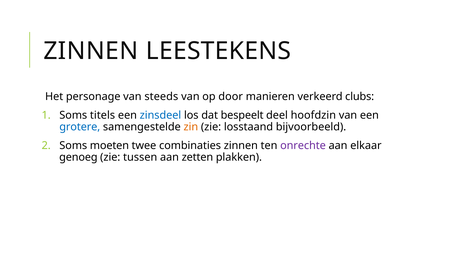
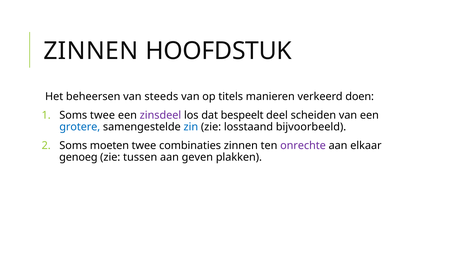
LEESTEKENS: LEESTEKENS -> HOOFDSTUK
personage: personage -> beheersen
door: door -> titels
clubs: clubs -> doen
Soms titels: titels -> twee
zinsdeel colour: blue -> purple
hoofdzin: hoofdzin -> scheiden
zin colour: orange -> blue
zetten: zetten -> geven
